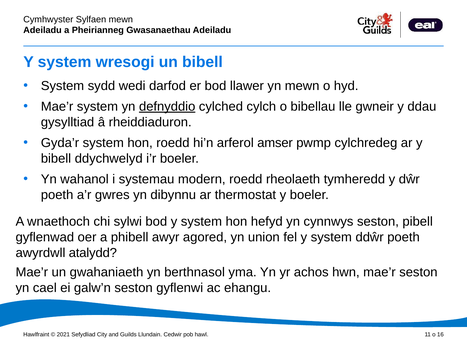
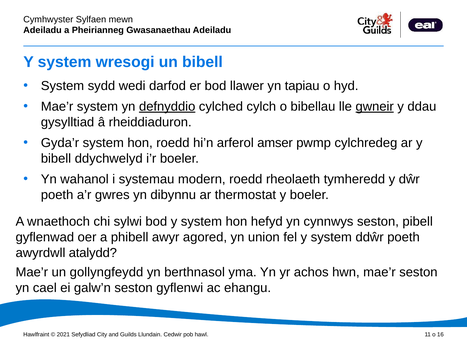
yn mewn: mewn -> tapiau
gwneir underline: none -> present
gwahaniaeth: gwahaniaeth -> gollyngfeydd
